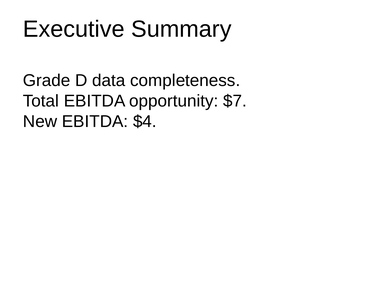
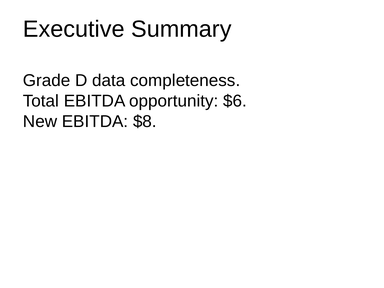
$7: $7 -> $6
$4: $4 -> $8
